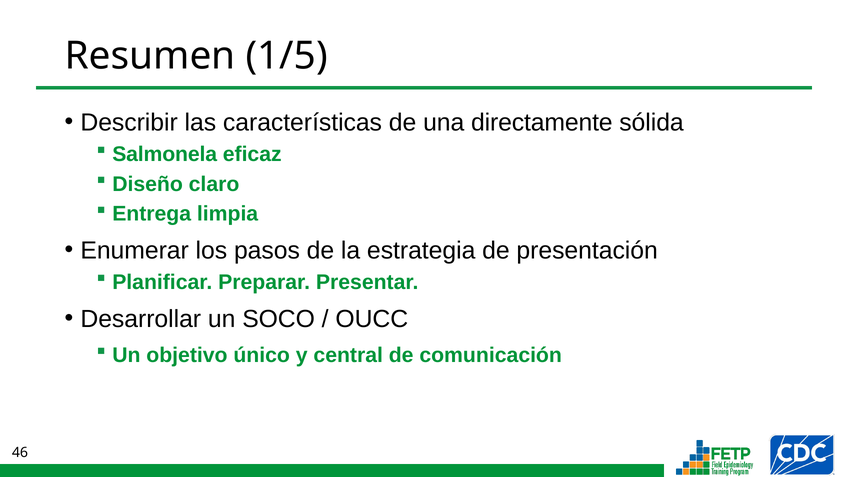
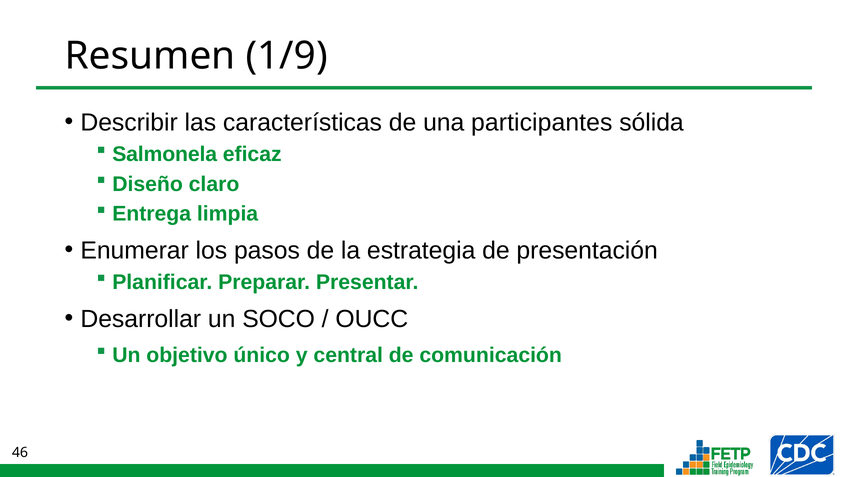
1/5: 1/5 -> 1/9
directamente: directamente -> participantes
